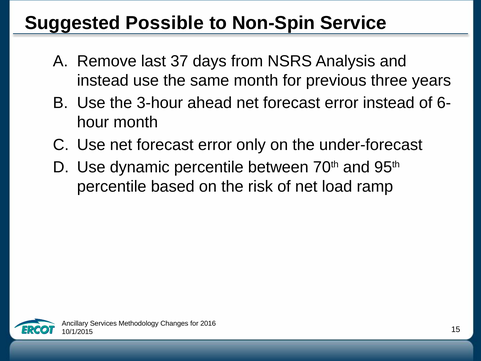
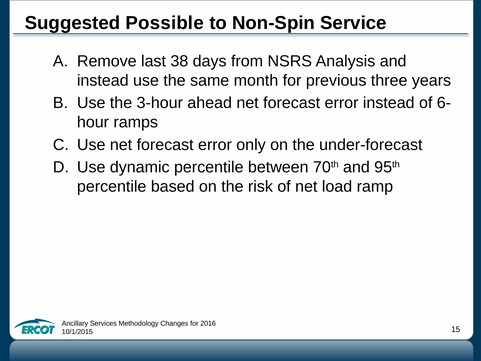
37: 37 -> 38
month at (136, 122): month -> ramps
